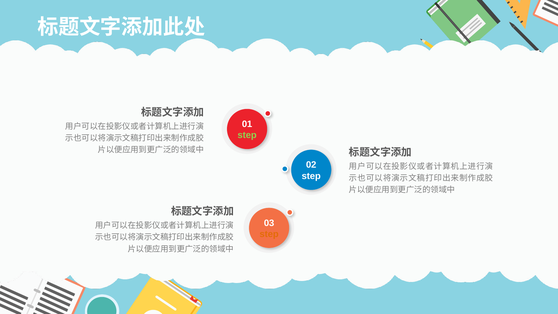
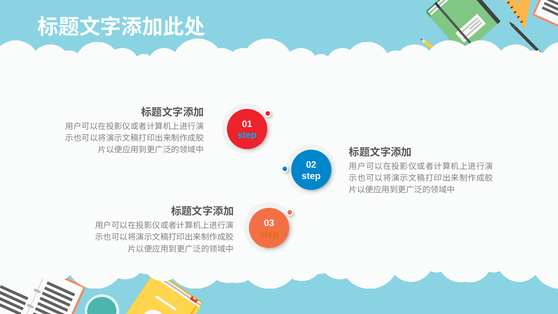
step at (247, 135) colour: light green -> light blue
